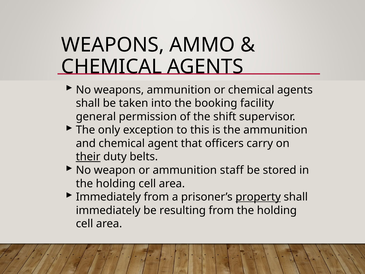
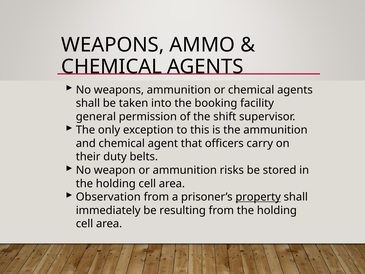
their underline: present -> none
staff: staff -> risks
Immediately at (108, 197): Immediately -> Observation
